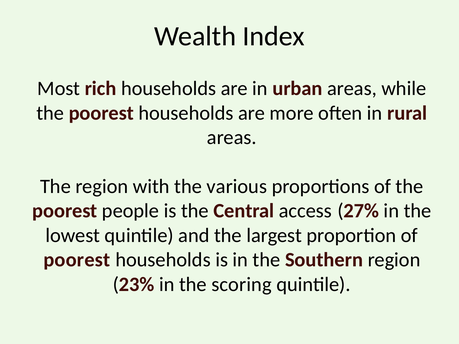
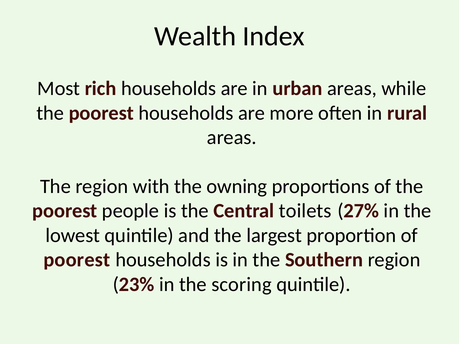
various: various -> owning
access: access -> toilets
